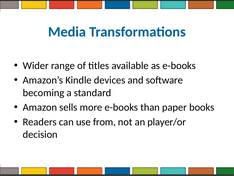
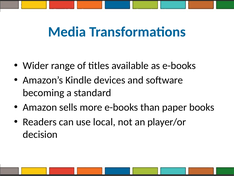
from: from -> local
